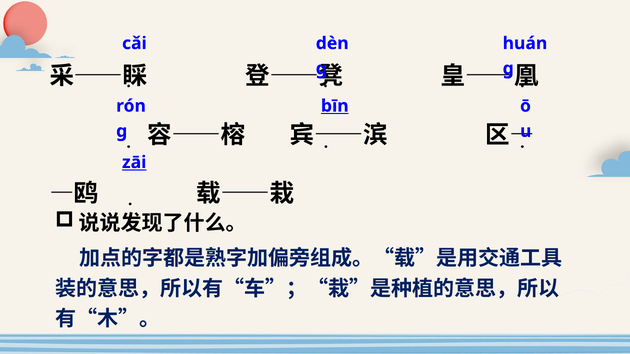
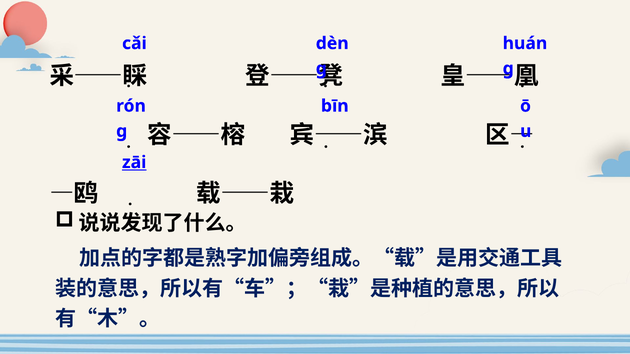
bīn underline: present -> none
